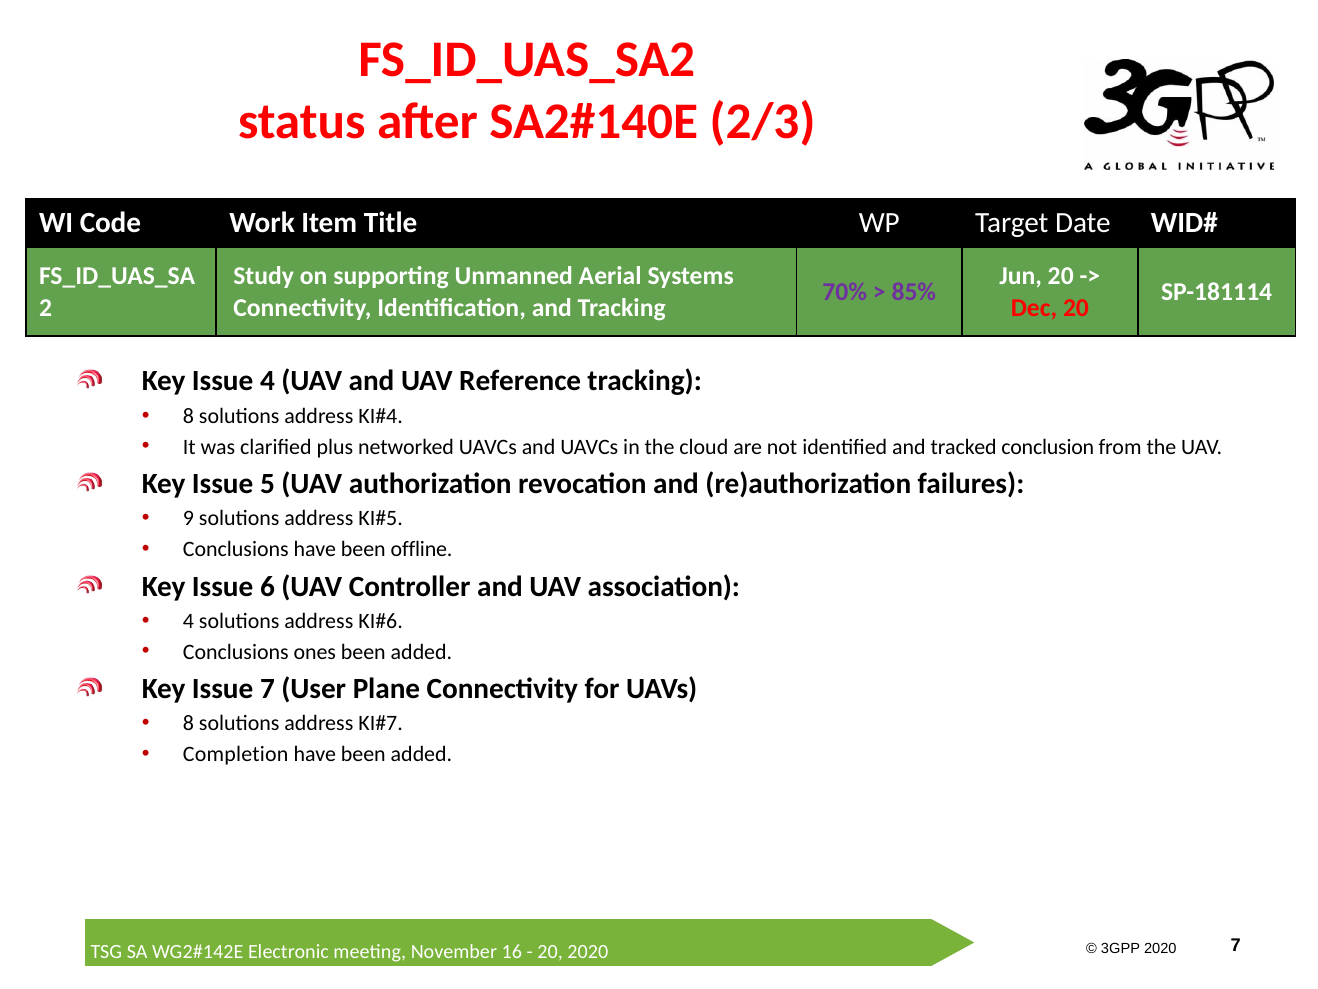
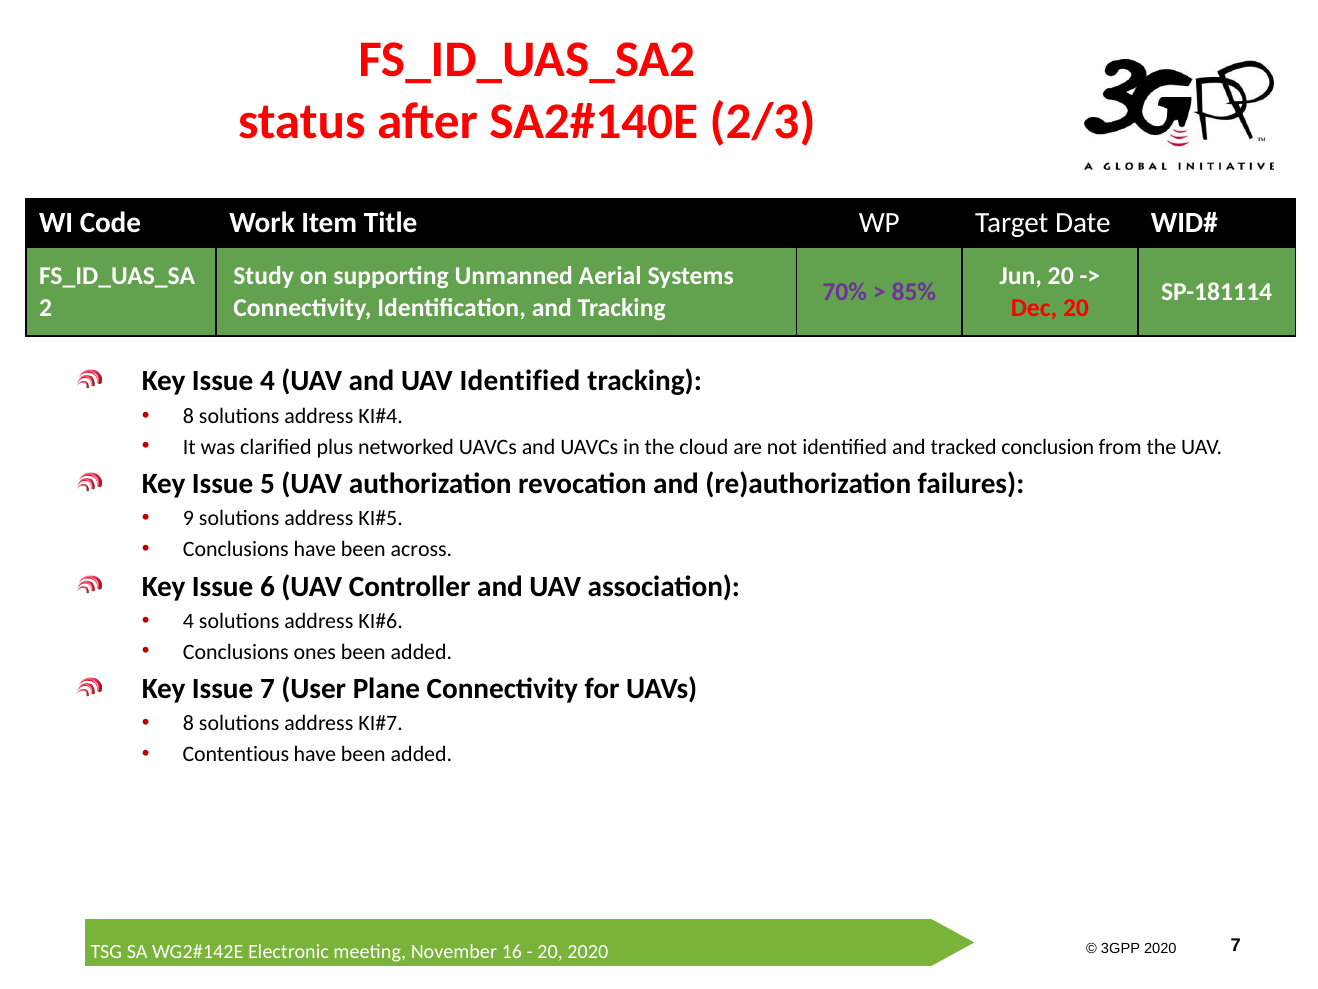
UAV Reference: Reference -> Identified
offline: offline -> across
Completion: Completion -> Contentious
